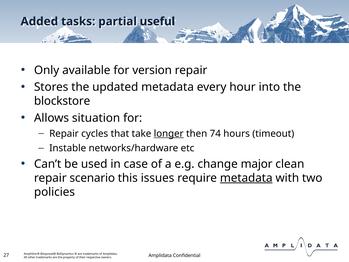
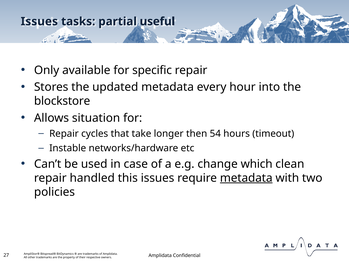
Added at (39, 21): Added -> Issues
version: version -> specific
longer underline: present -> none
74: 74 -> 54
major: major -> which
scenario: scenario -> handled
